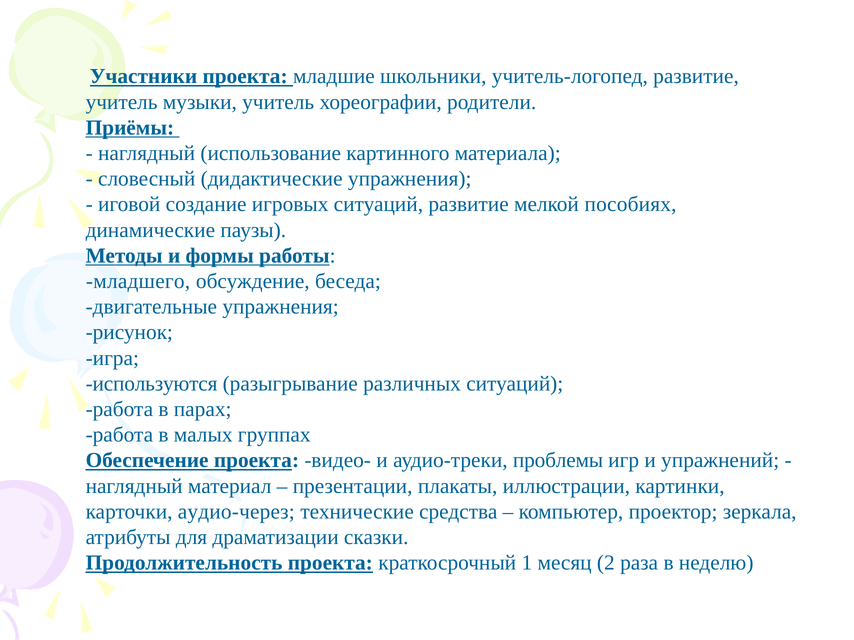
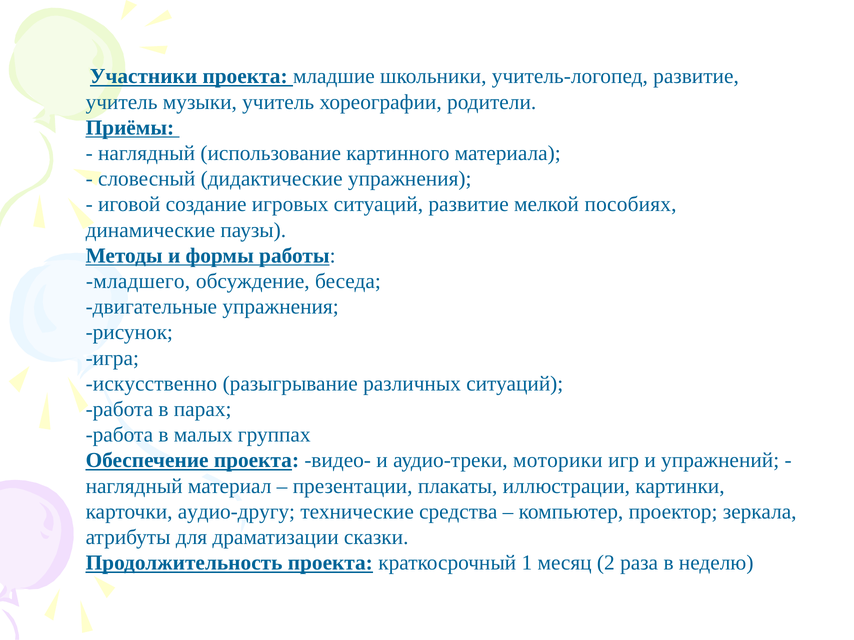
используются: используются -> искусственно
проблемы: проблемы -> моторики
аудио-через: аудио-через -> аудио-другу
